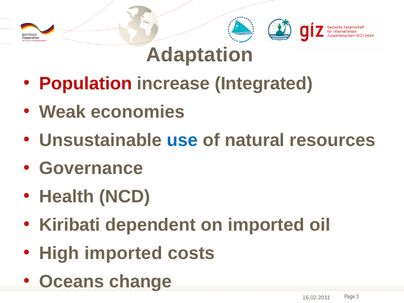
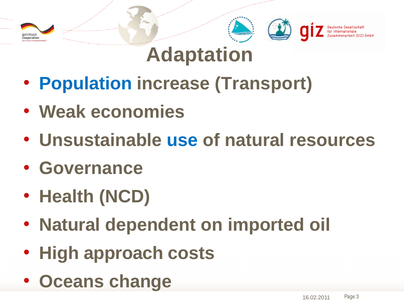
Population colour: red -> blue
Integrated: Integrated -> Transport
Kiribati at (70, 225): Kiribati -> Natural
High imported: imported -> approach
